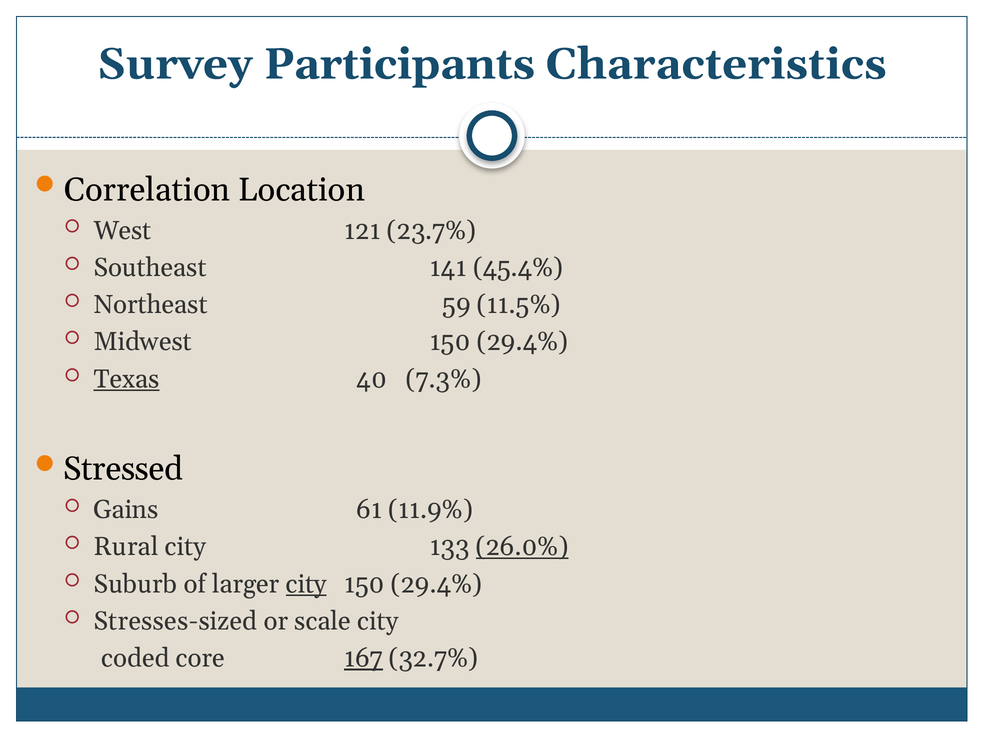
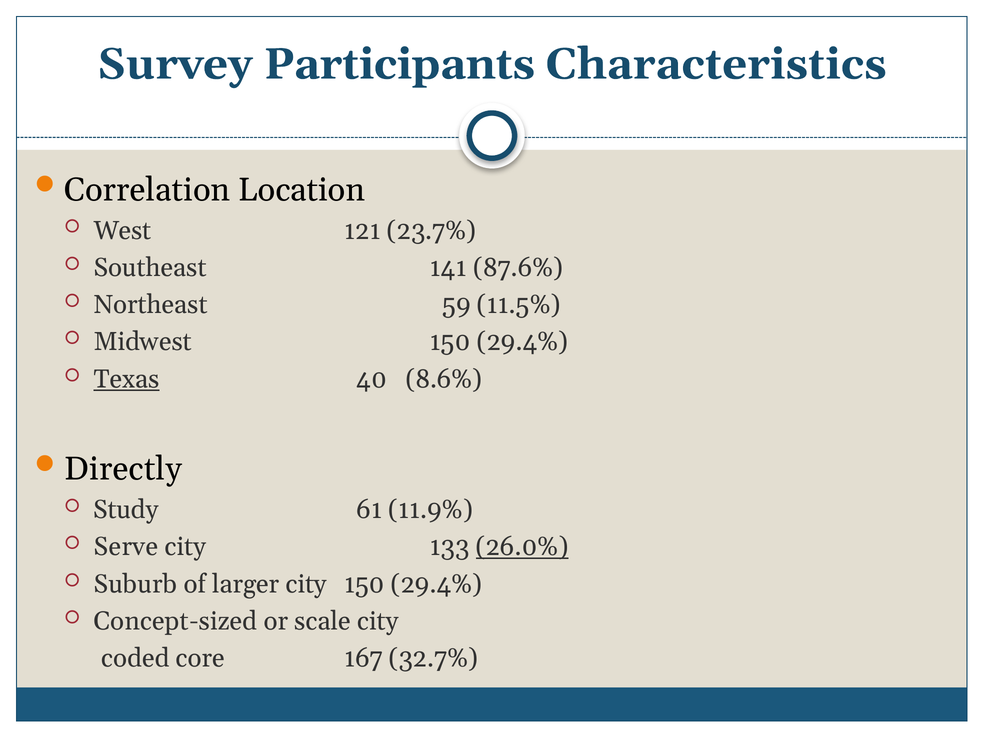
45.4%: 45.4% -> 87.6%
7.3%: 7.3% -> 8.6%
Stressed: Stressed -> Directly
Gains: Gains -> Study
Rural: Rural -> Serve
city at (306, 584) underline: present -> none
Stresses-sized: Stresses-sized -> Concept-sized
167 underline: present -> none
